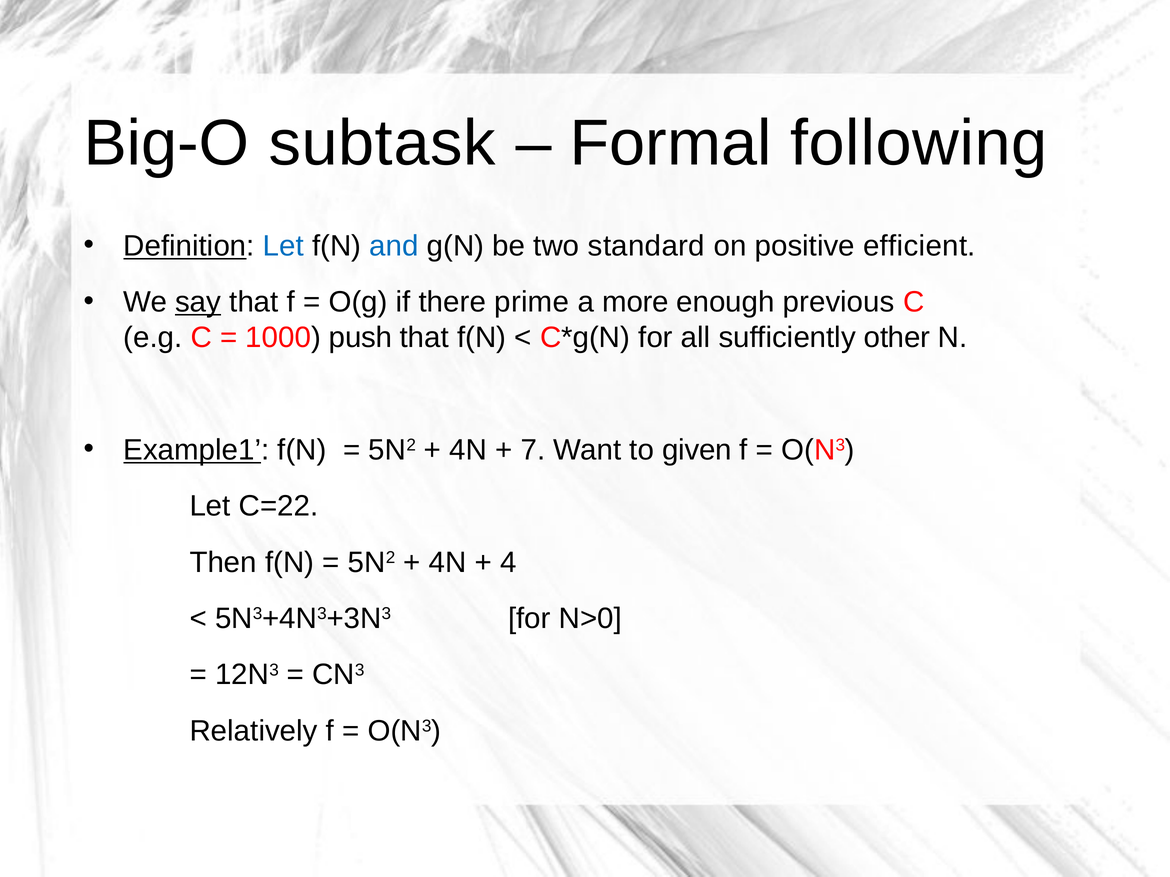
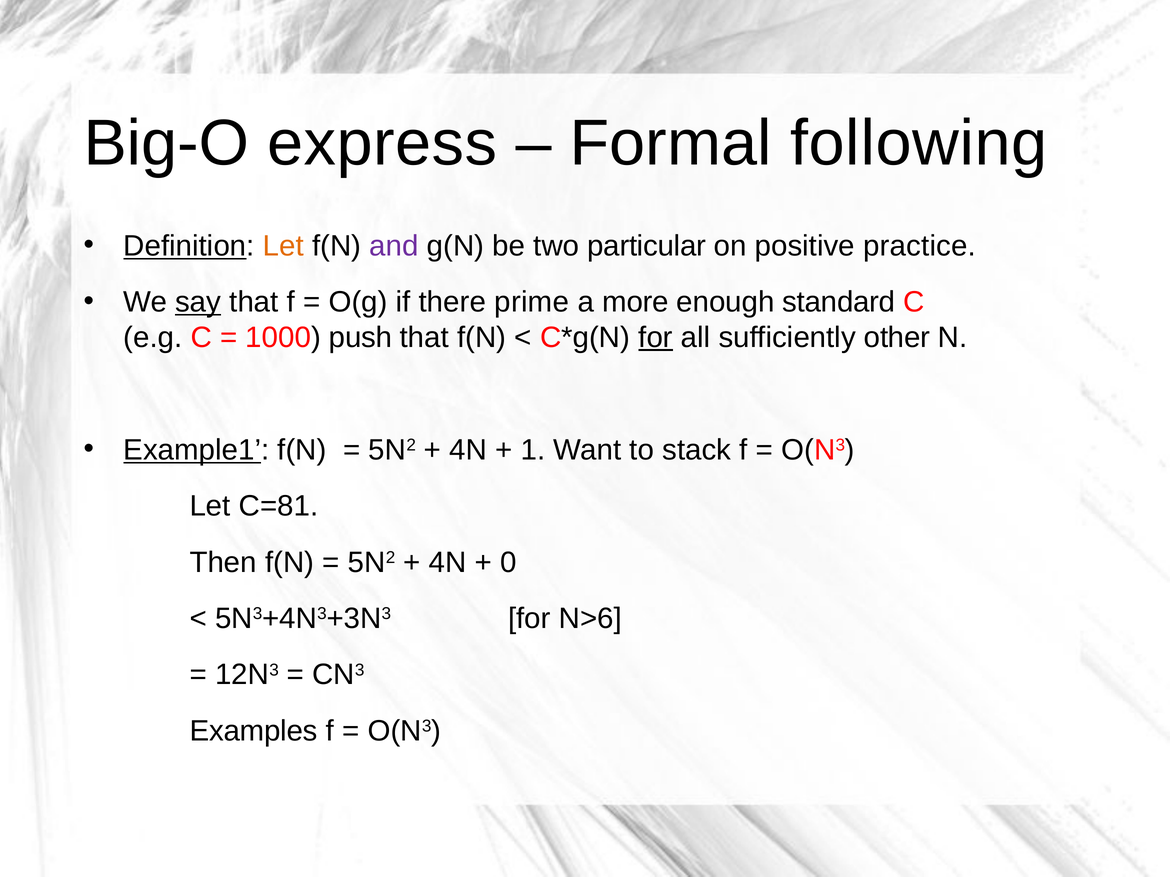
subtask: subtask -> express
Let at (283, 246) colour: blue -> orange
and colour: blue -> purple
standard: standard -> particular
efficient: efficient -> practice
previous: previous -> standard
for at (656, 338) underline: none -> present
7: 7 -> 1
given: given -> stack
C=22: C=22 -> C=81
4: 4 -> 0
N>0: N>0 -> N>6
Relatively: Relatively -> Examples
